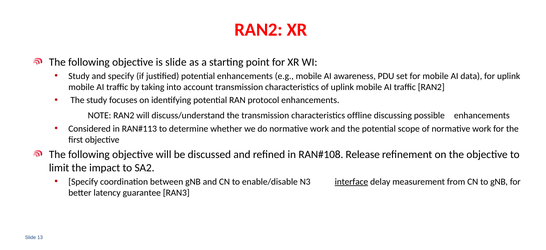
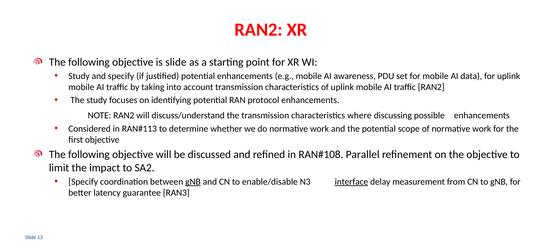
offline: offline -> where
Release: Release -> Parallel
gNB at (193, 181) underline: none -> present
